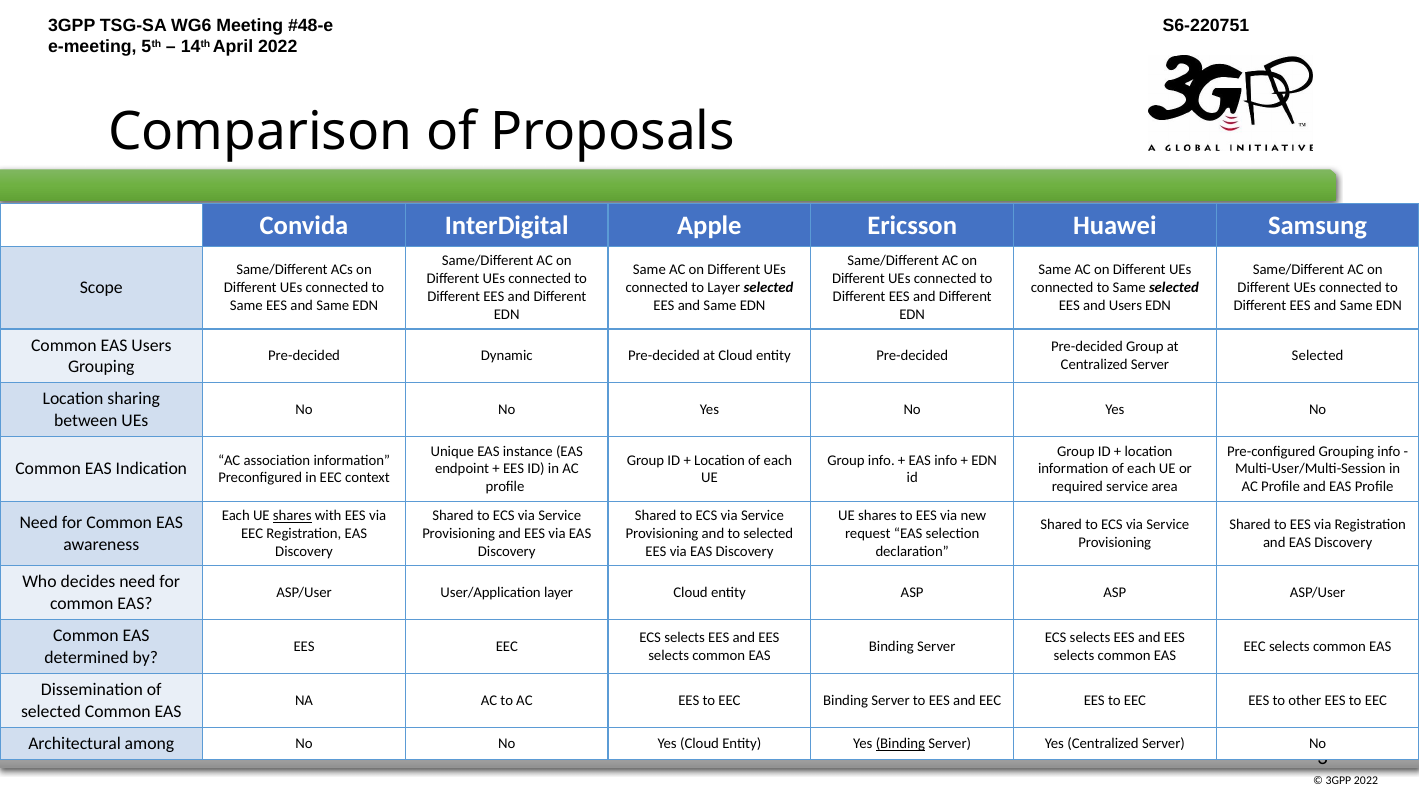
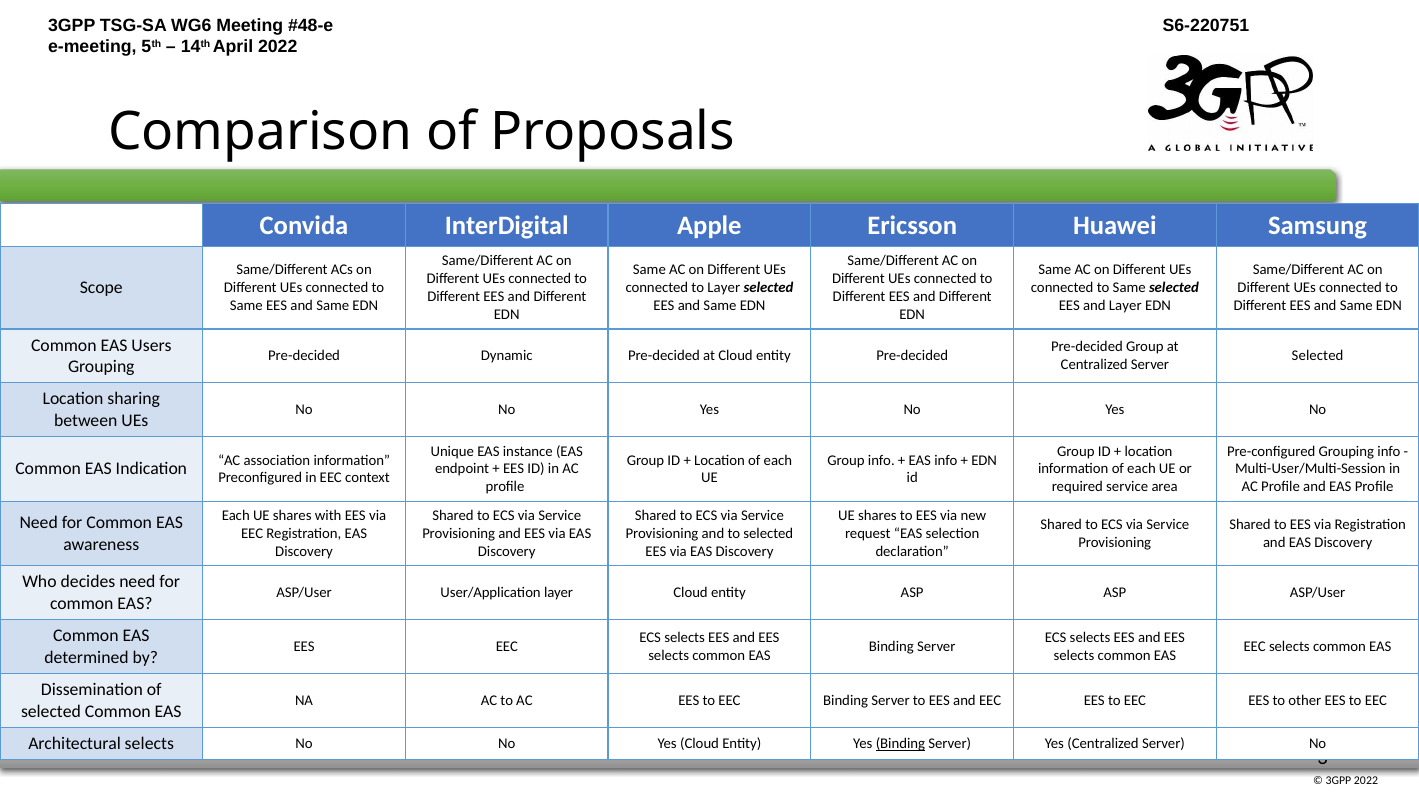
and Users: Users -> Layer
shares at (292, 516) underline: present -> none
Architectural among: among -> selects
